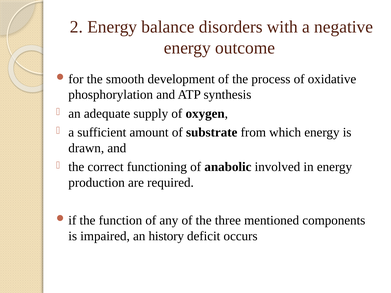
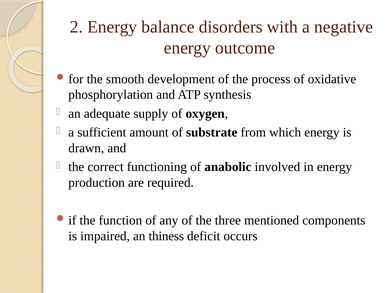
history: history -> thiness
